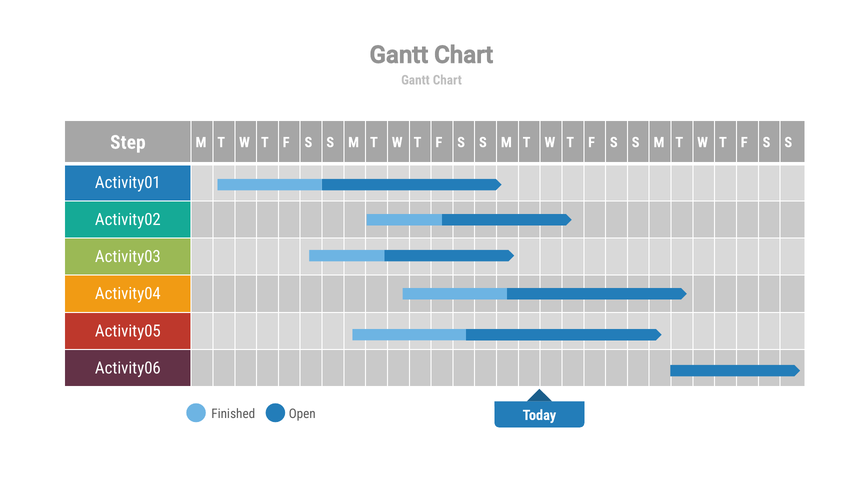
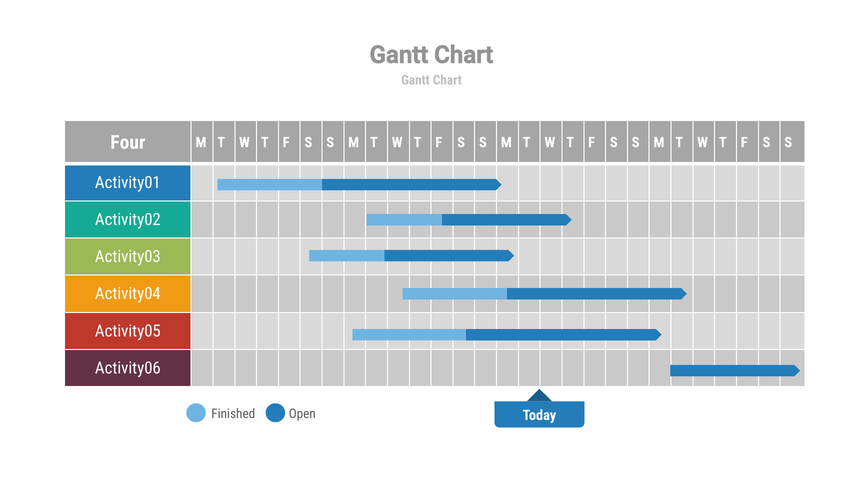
Step: Step -> Four
